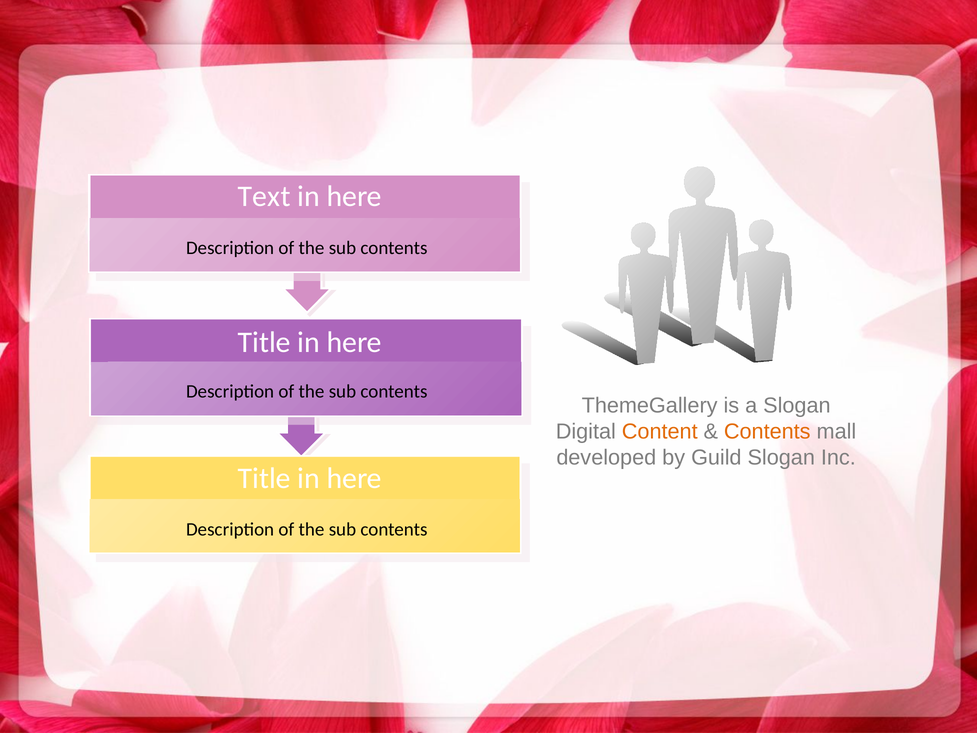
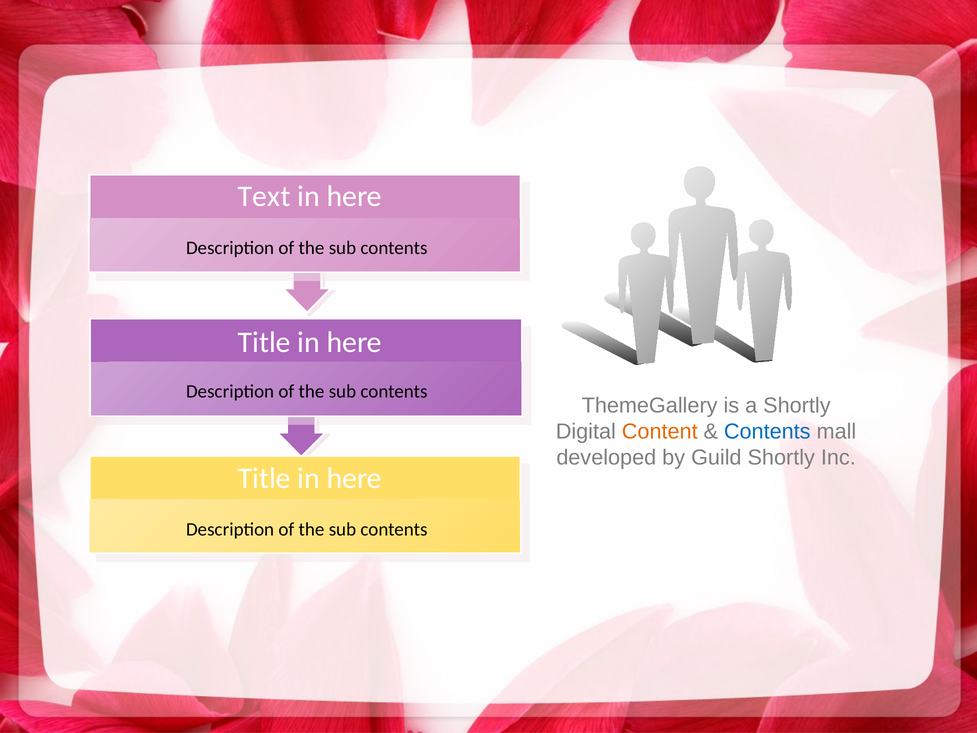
a Slogan: Slogan -> Shortly
Contents at (767, 432) colour: orange -> blue
Guild Slogan: Slogan -> Shortly
